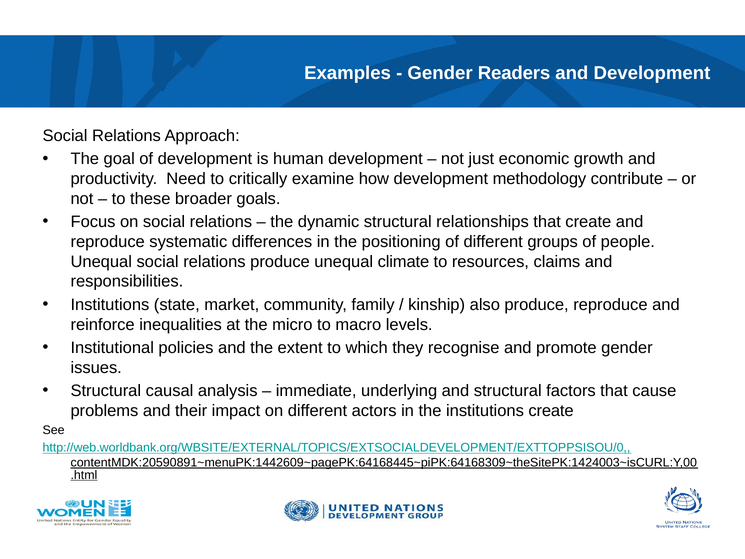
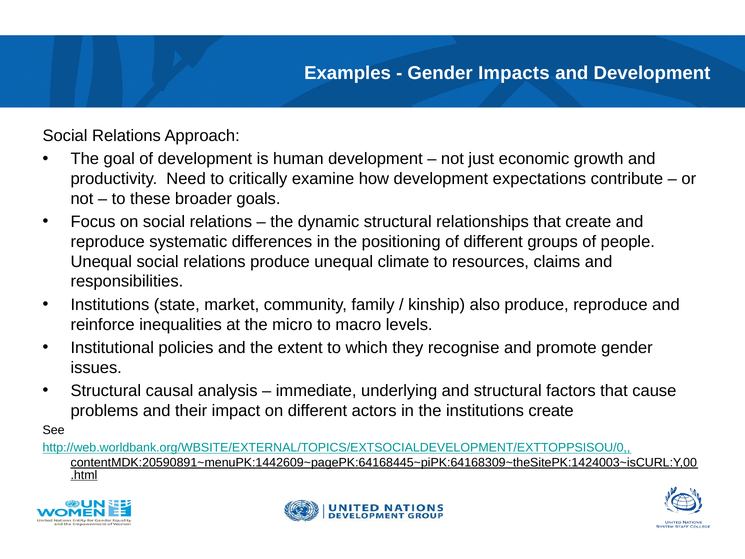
Readers: Readers -> Impacts
methodology: methodology -> expectations
